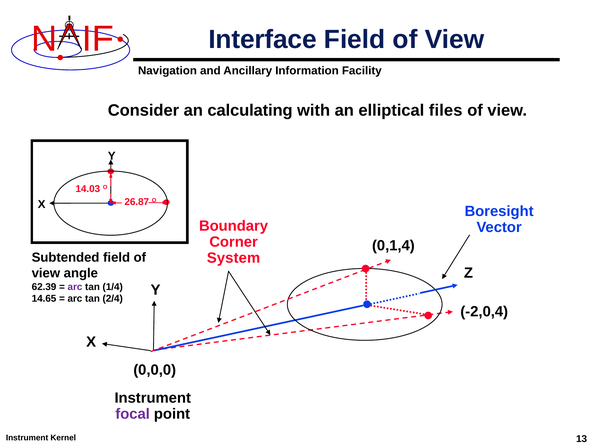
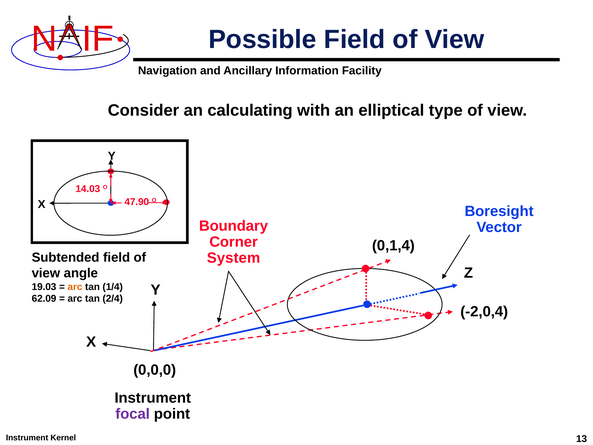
Interface: Interface -> Possible
files: files -> type
26.87: 26.87 -> 47.90
62.39: 62.39 -> 19.03
arc at (75, 287) colour: purple -> orange
14.65: 14.65 -> 62.09
